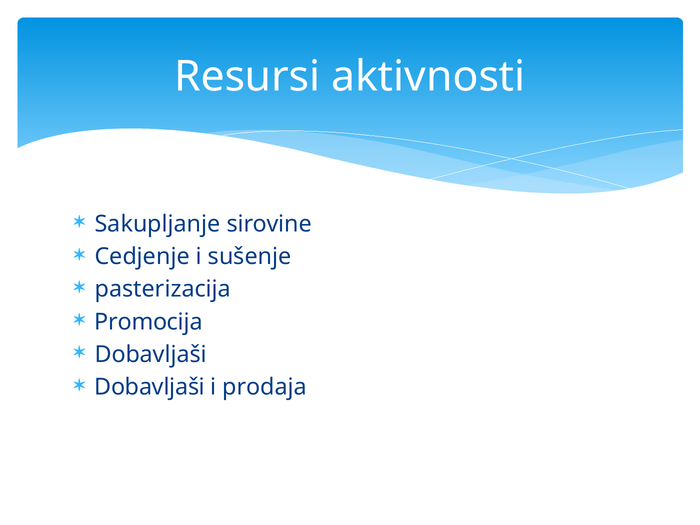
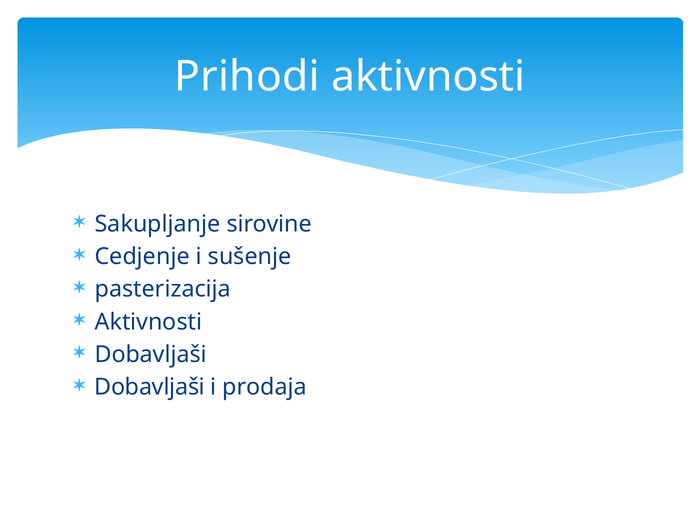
Resursi: Resursi -> Prihodi
Promocija at (148, 322): Promocija -> Aktivnosti
